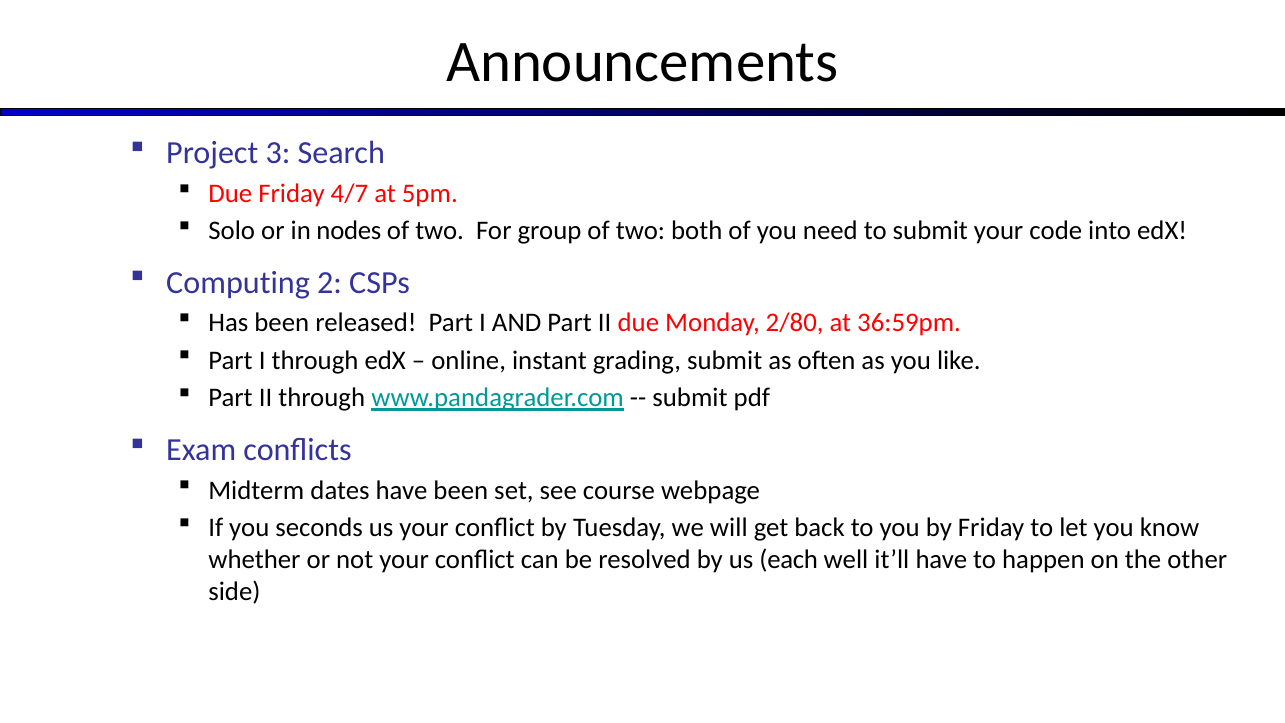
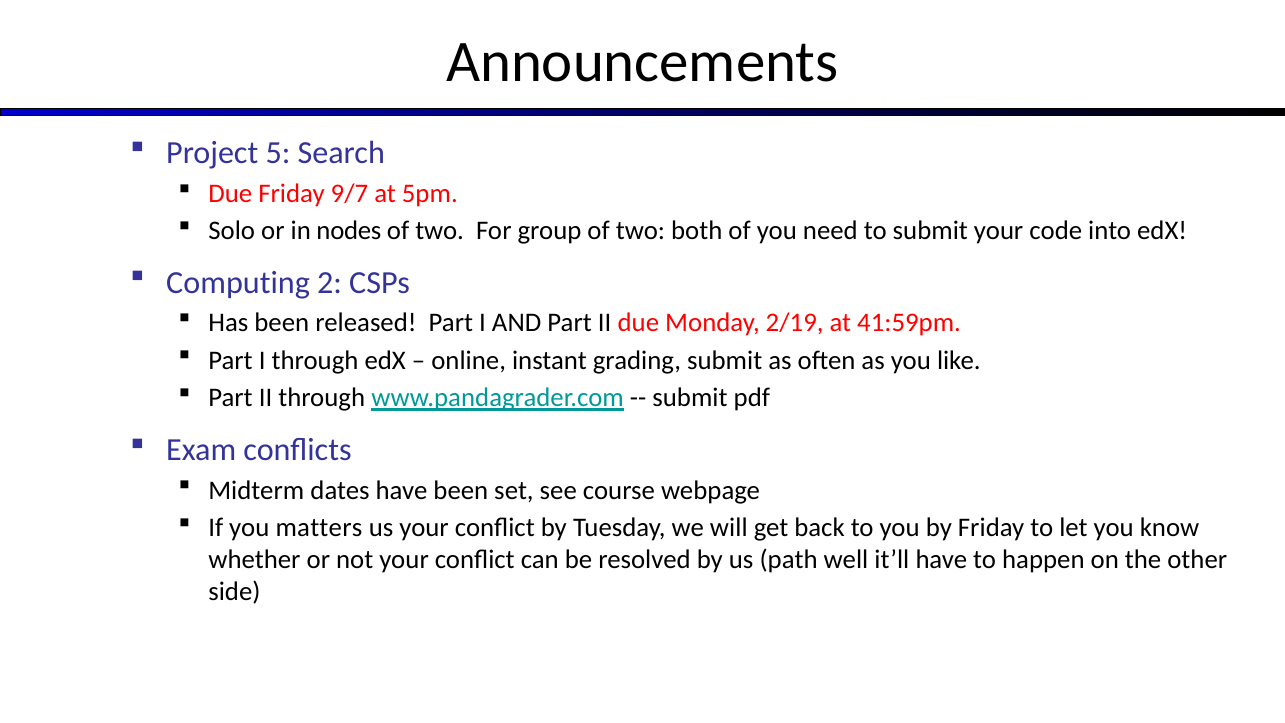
3: 3 -> 5
4/7: 4/7 -> 9/7
2/80: 2/80 -> 2/19
36:59pm: 36:59pm -> 41:59pm
seconds: seconds -> matters
each: each -> path
